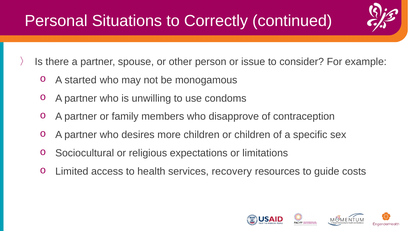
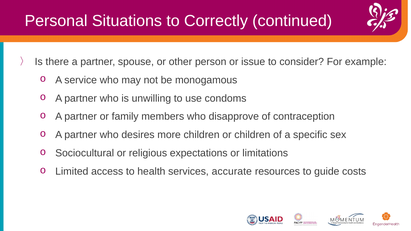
started: started -> service
recovery: recovery -> accurate
